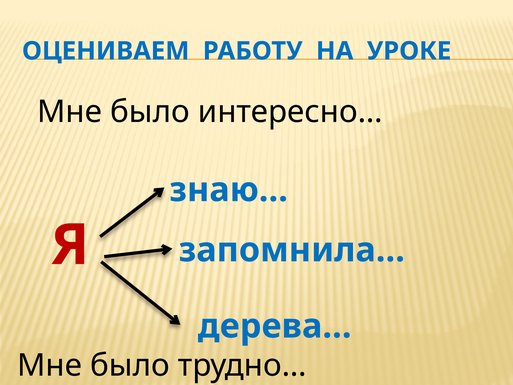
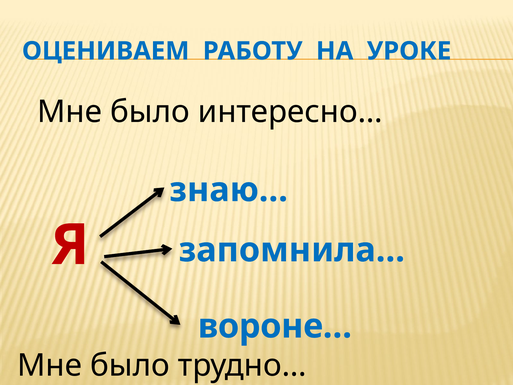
дерева…: дерева… -> вороне…
